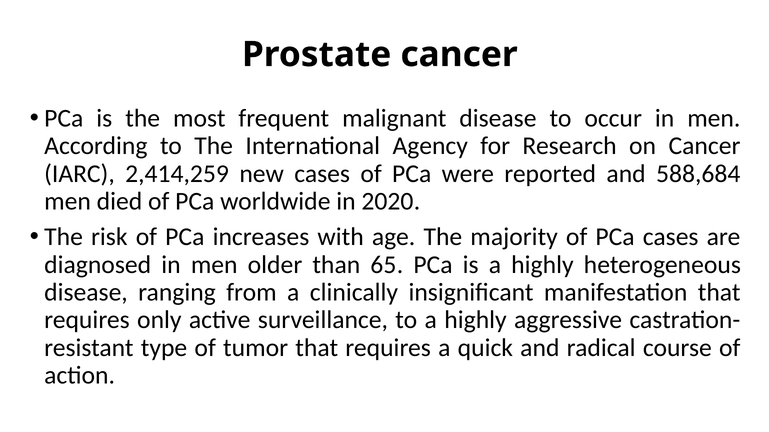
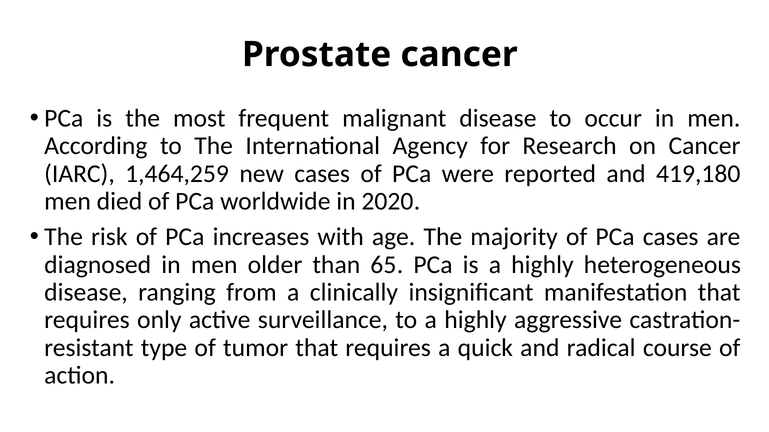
2,414,259: 2,414,259 -> 1,464,259
588,684: 588,684 -> 419,180
